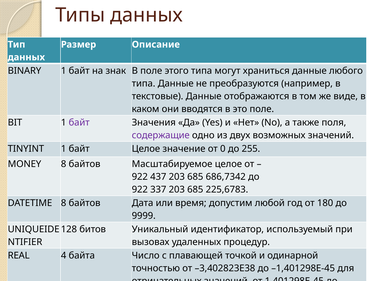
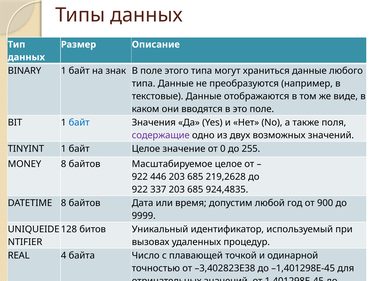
байт at (79, 123) colour: purple -> blue
437: 437 -> 446
686,7342: 686,7342 -> 219,2628
225,6783: 225,6783 -> 924,4835
180: 180 -> 900
